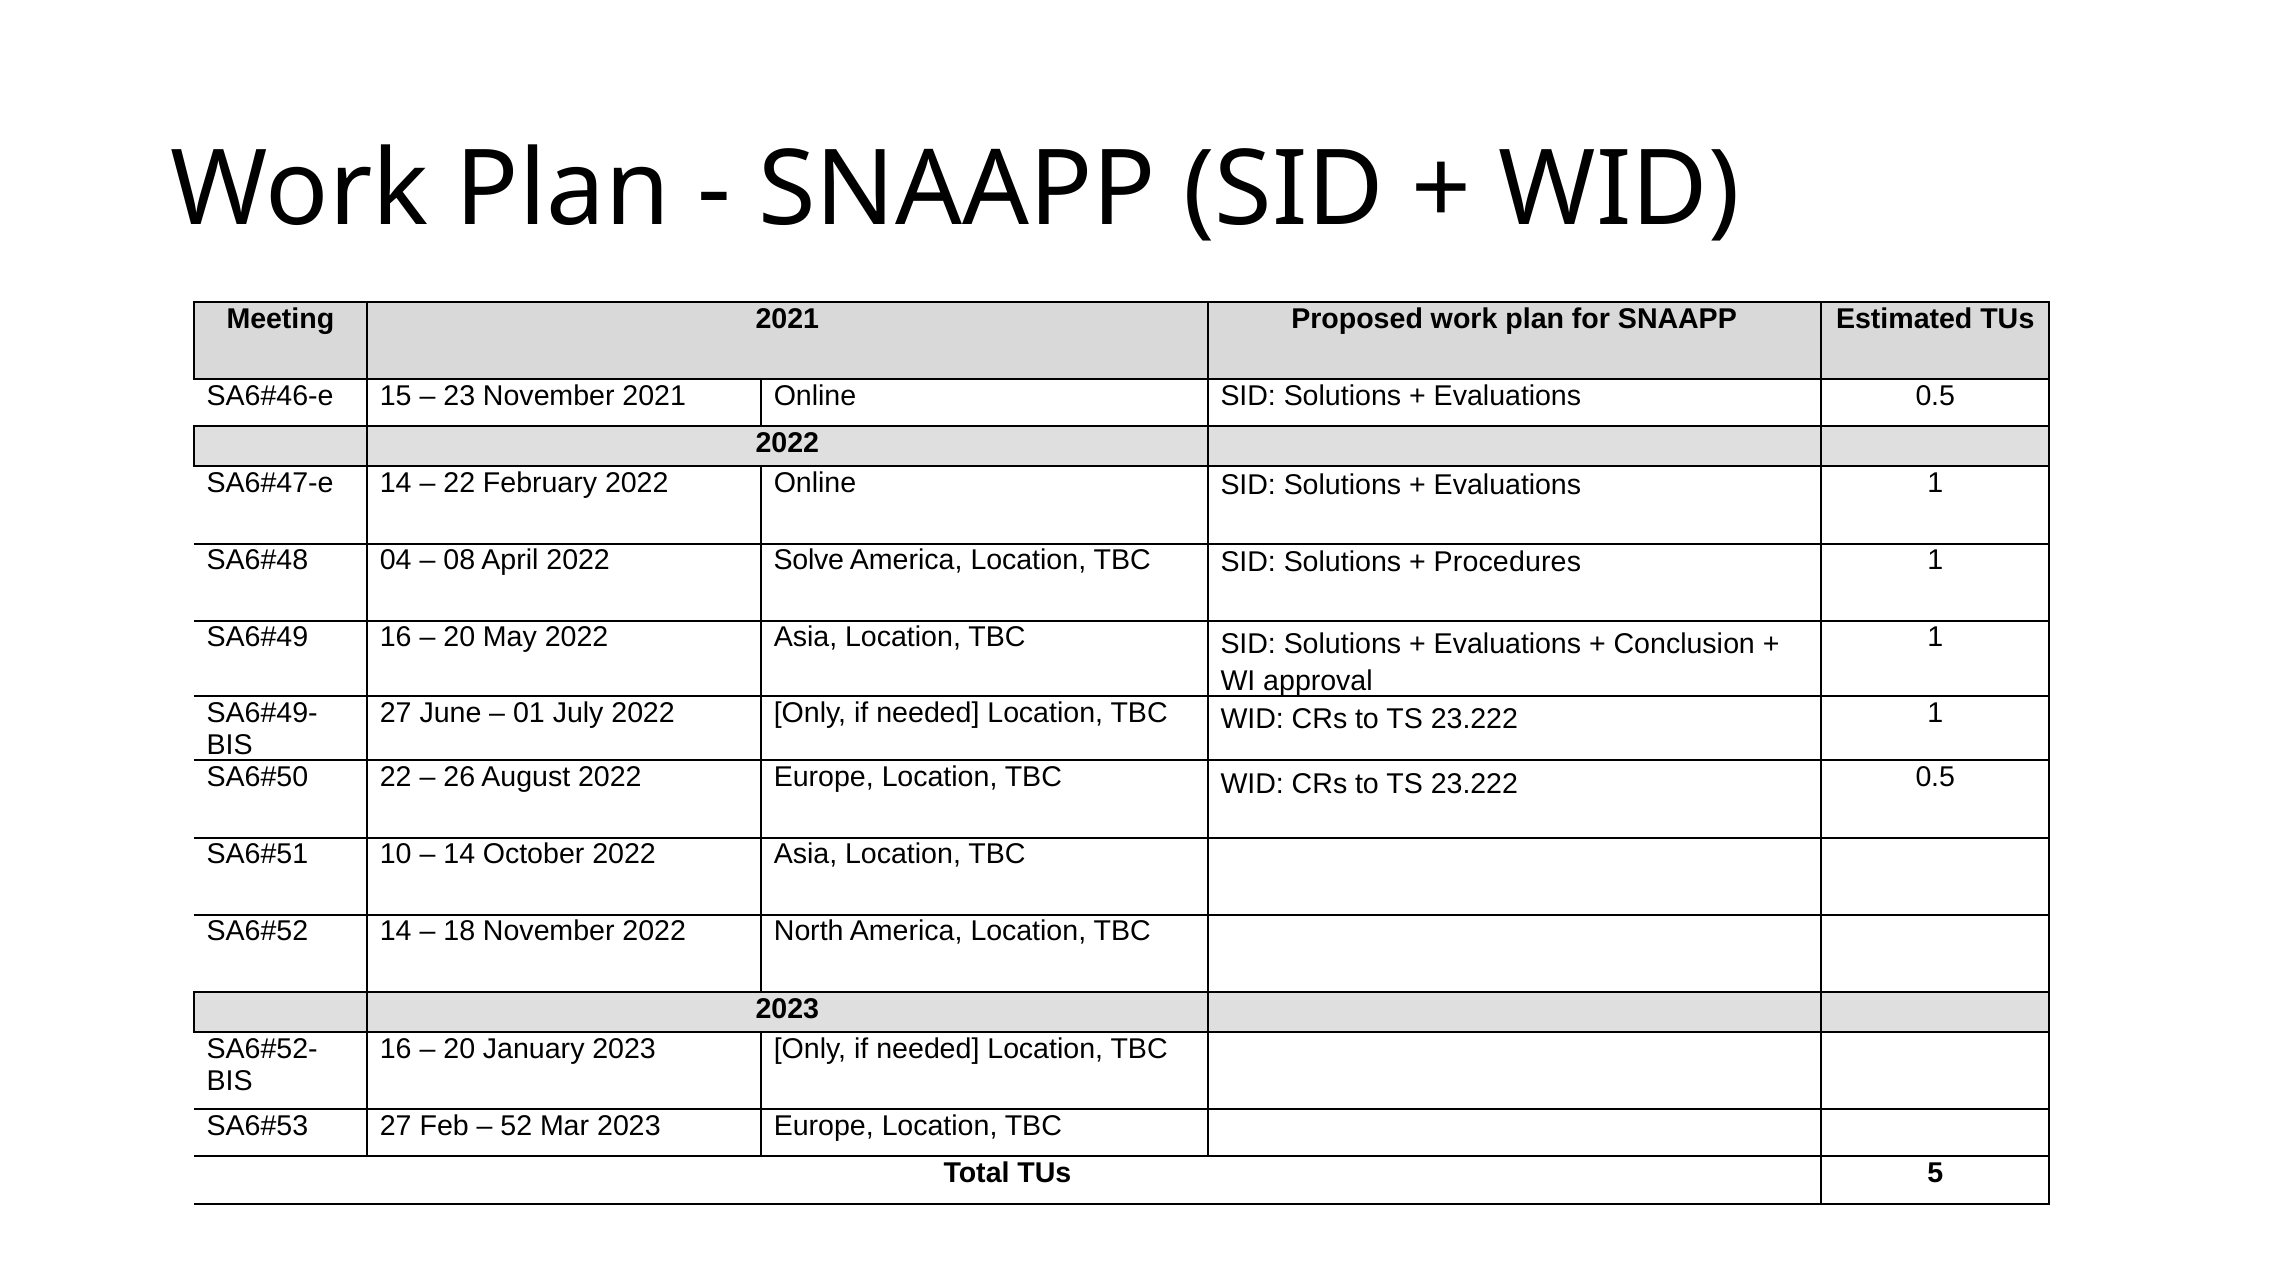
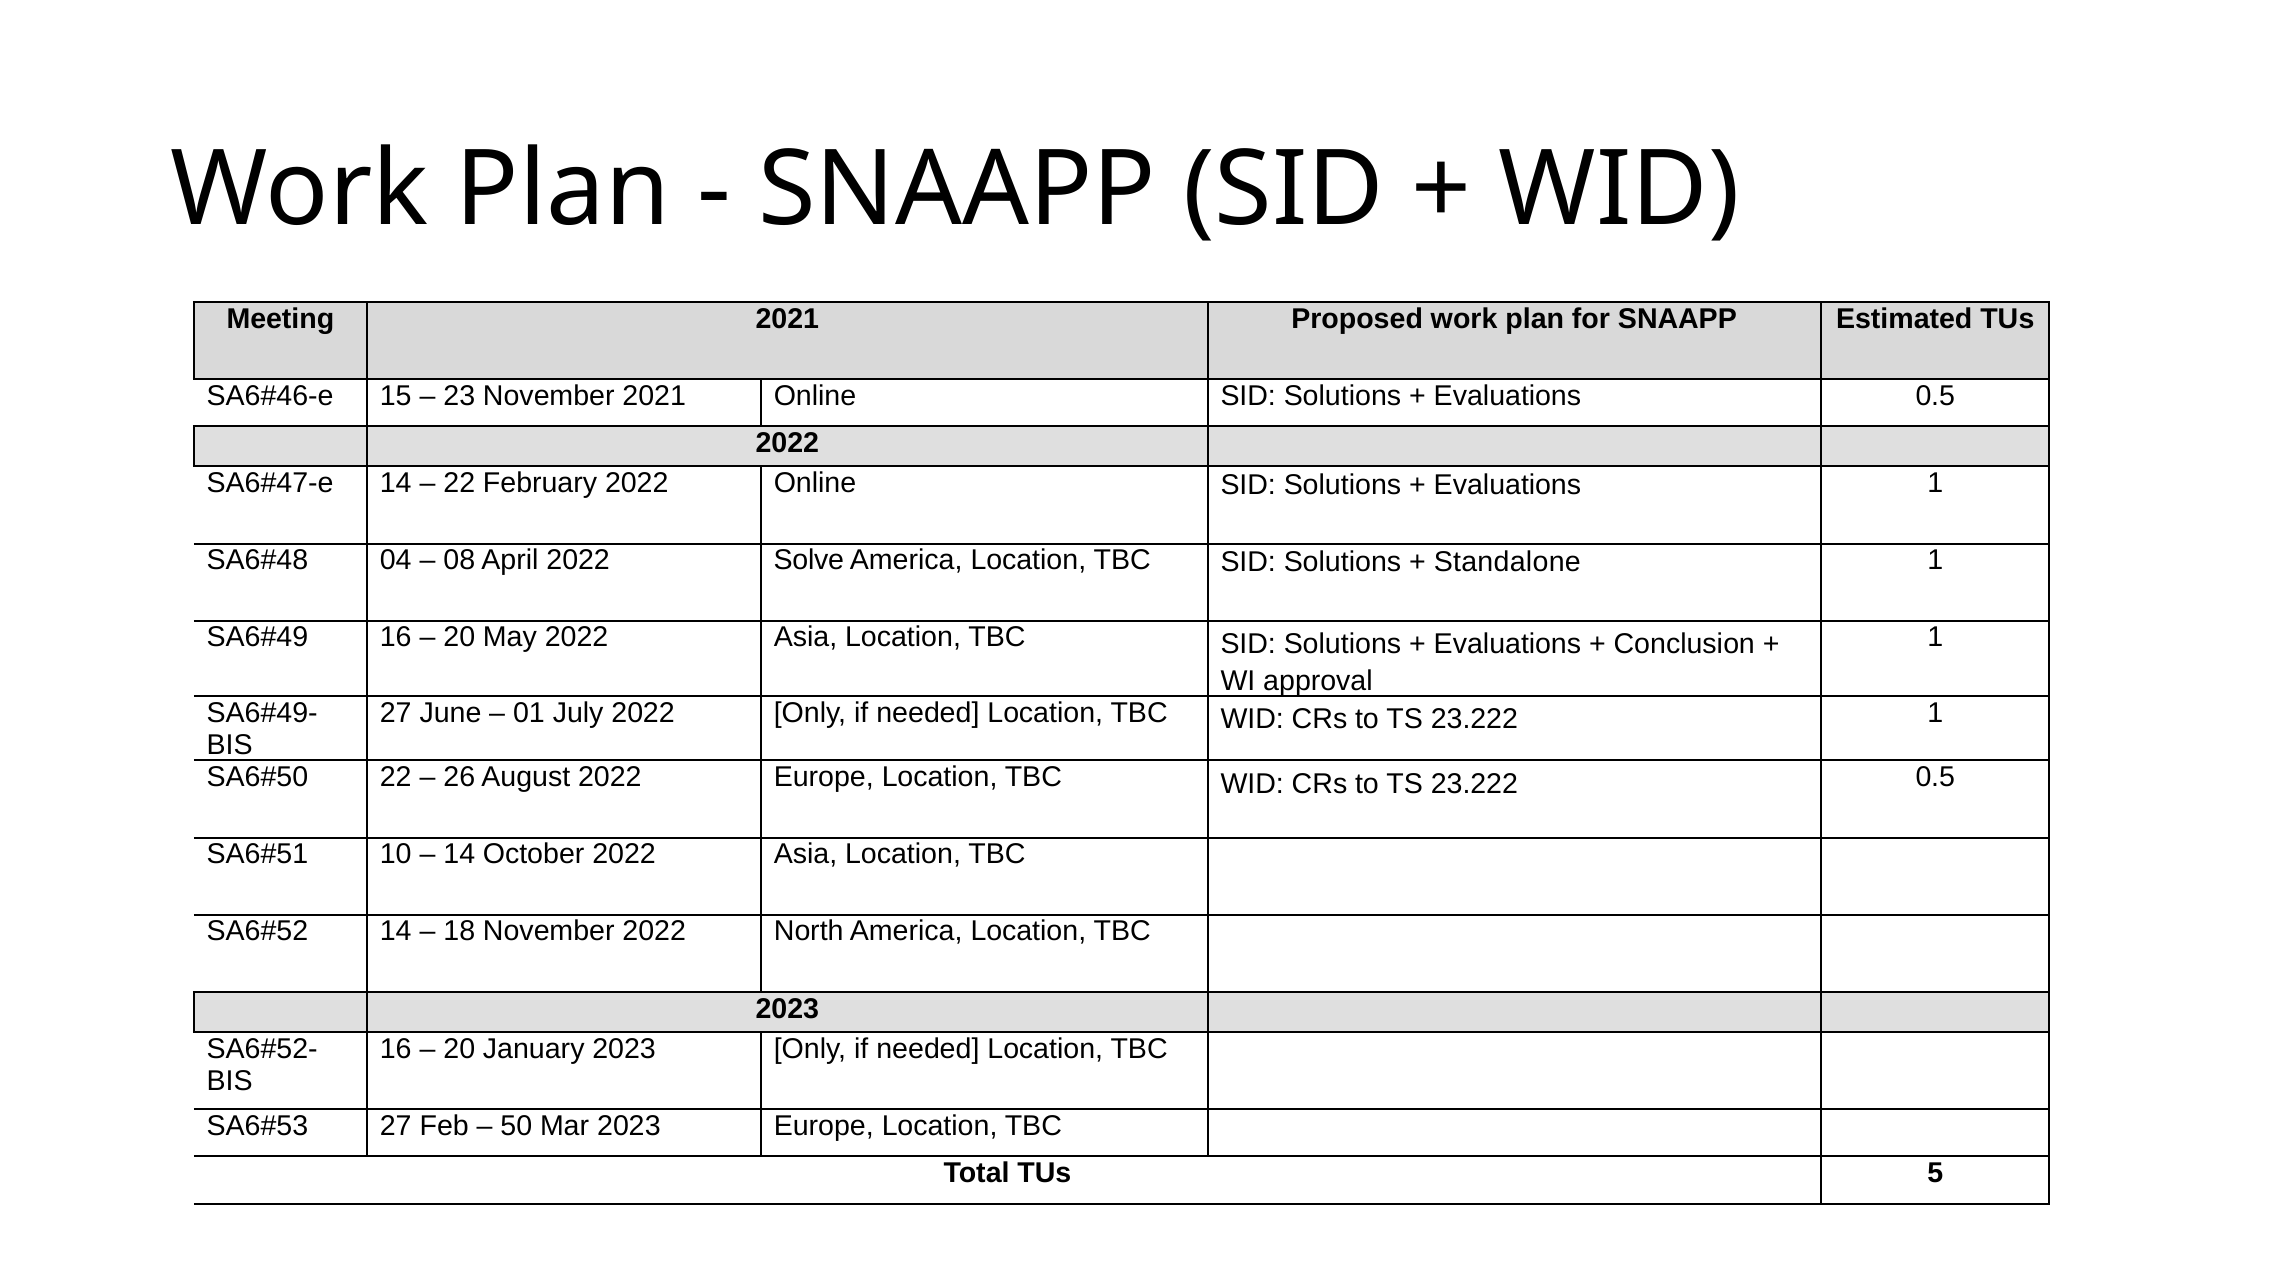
Procedures: Procedures -> Standalone
52: 52 -> 50
